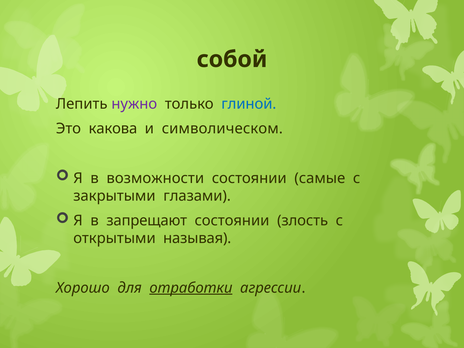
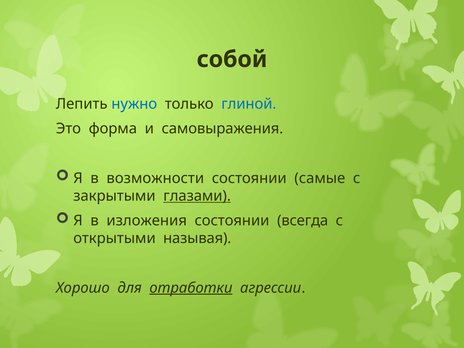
нужно colour: purple -> blue
какова: какова -> форма
символическом: символическом -> самовыражения
глазами underline: none -> present
запрещают: запрещают -> изложения
злость: злость -> всегда
